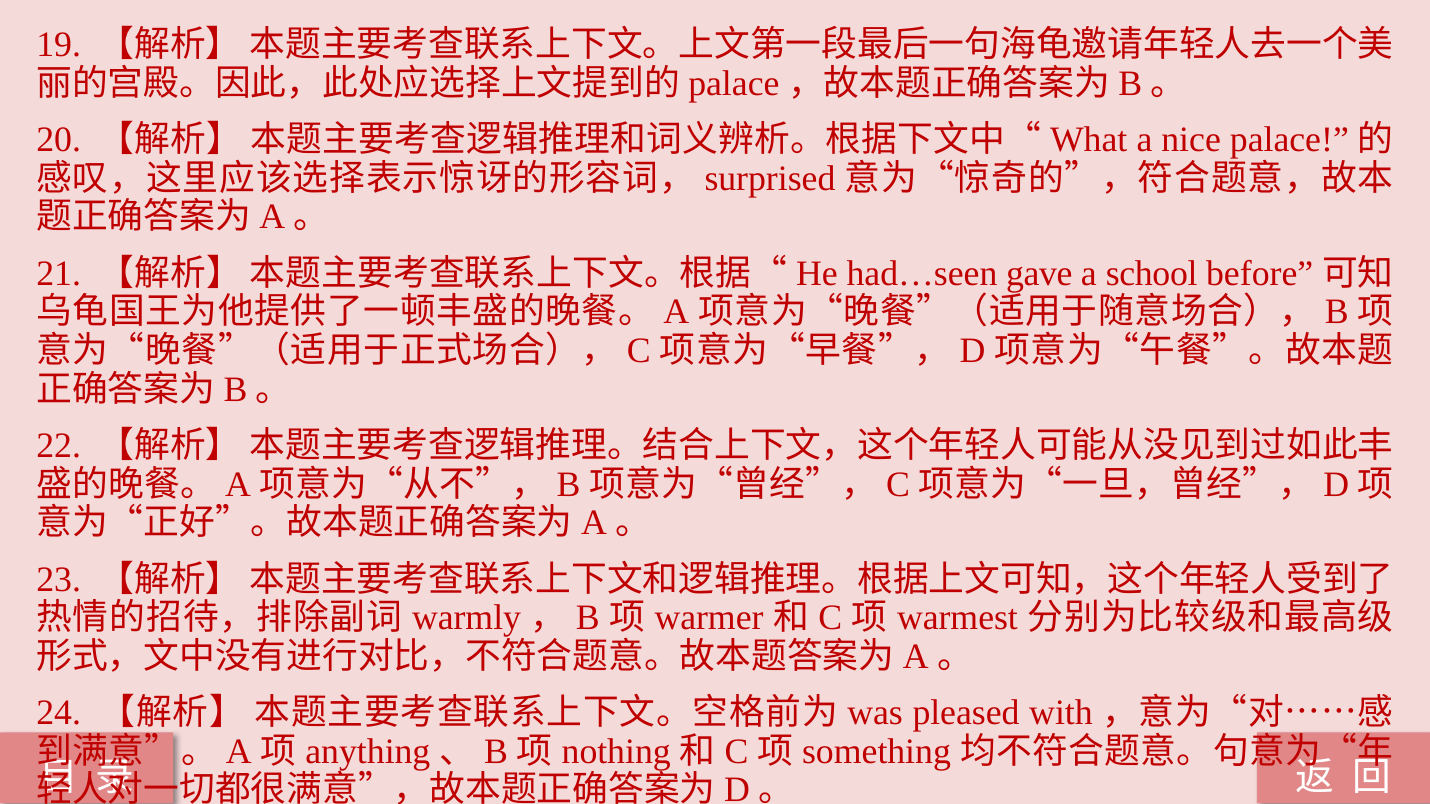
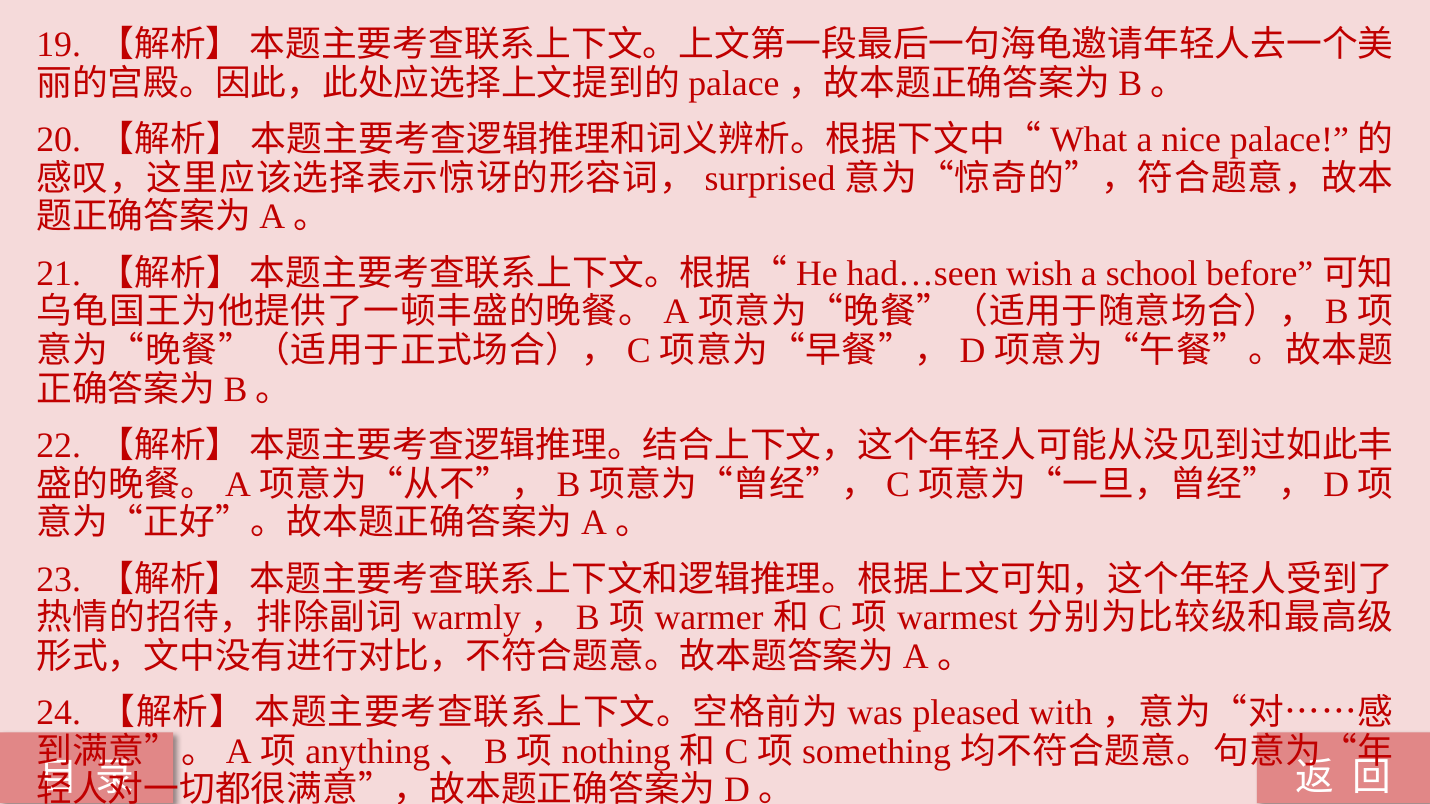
gave: gave -> wish
